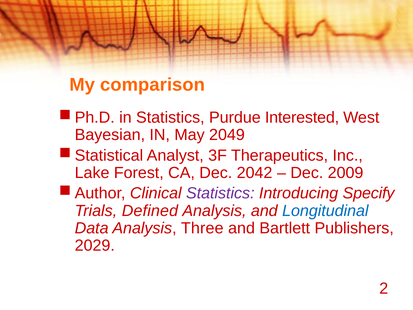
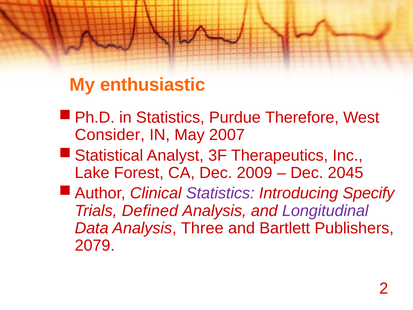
comparison: comparison -> enthusiastic
Interested: Interested -> Therefore
Bayesian: Bayesian -> Consider
2049: 2049 -> 2007
2042: 2042 -> 2009
2009: 2009 -> 2045
Longitudinal colour: blue -> purple
2029: 2029 -> 2079
